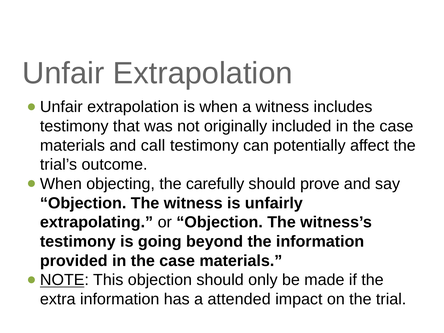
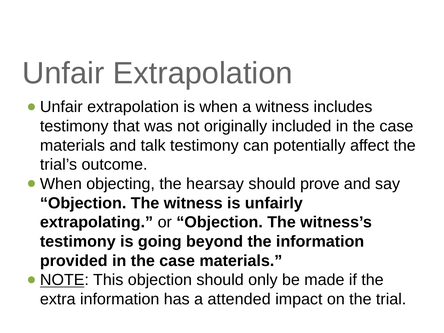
call: call -> talk
carefully: carefully -> hearsay
